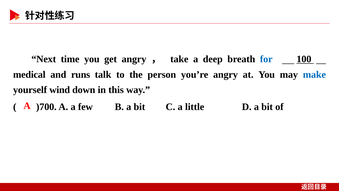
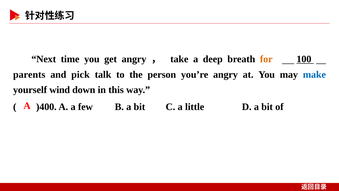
for colour: blue -> orange
medical: medical -> parents
runs: runs -> pick
)700: )700 -> )400
